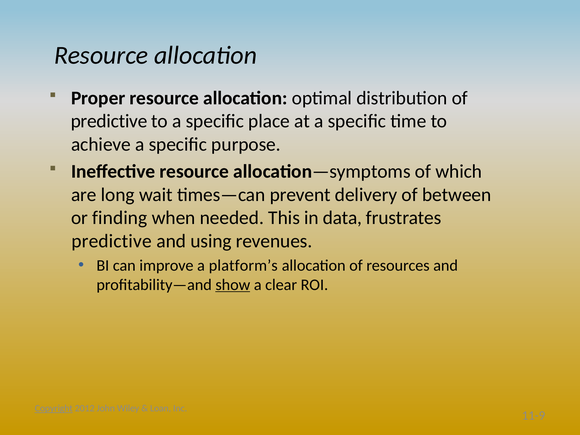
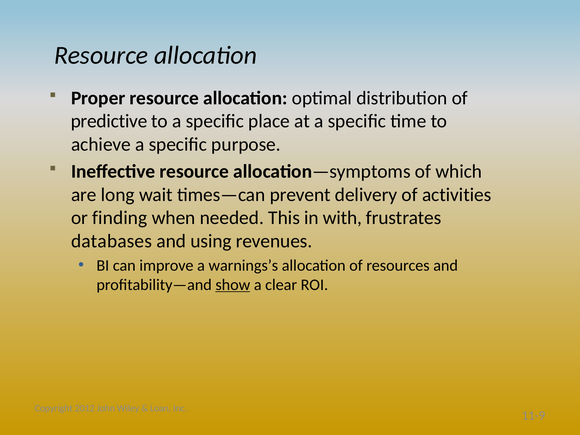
between: between -> activities
data: data -> with
predictive at (112, 241): predictive -> databases
platform’s: platform’s -> warnings’s
Copyright underline: present -> none
